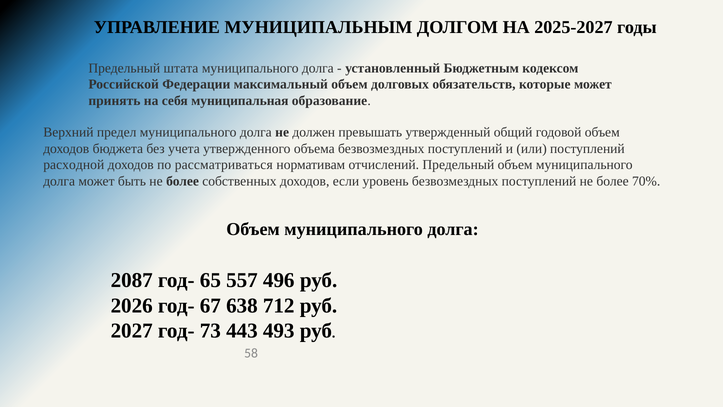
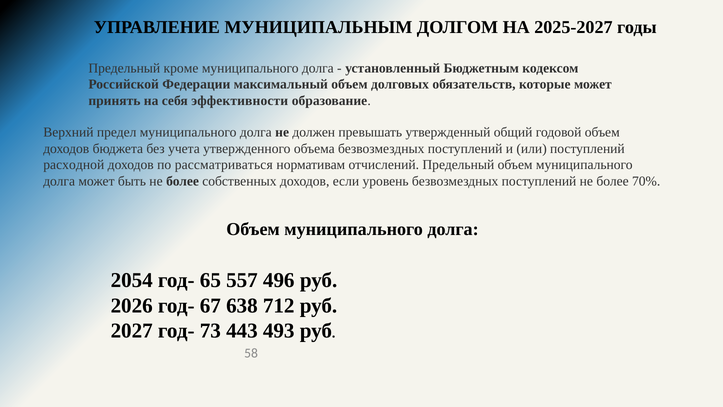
штата: штата -> кроме
муниципальная: муниципальная -> эффективности
2087: 2087 -> 2054
